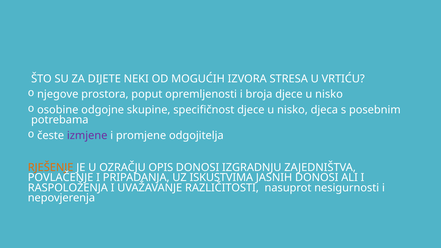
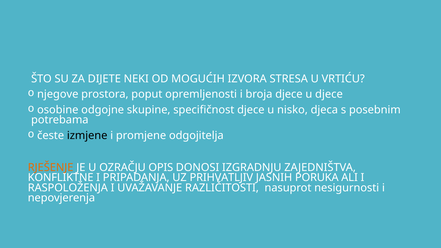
broja djece u nisko: nisko -> djece
izmjene colour: purple -> black
POVLAČENJE: POVLAČENJE -> KONFLIKTNE
ISKUSTVIMA: ISKUSTVIMA -> PRIHVATLJIV
JASNIH DONOSI: DONOSI -> PORUKA
